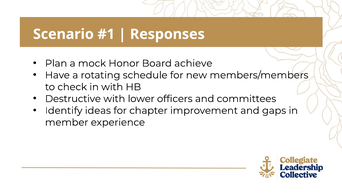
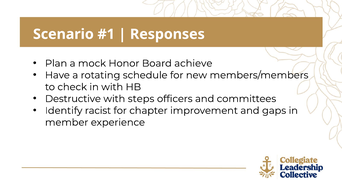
lower: lower -> steps
ideas: ideas -> racist
